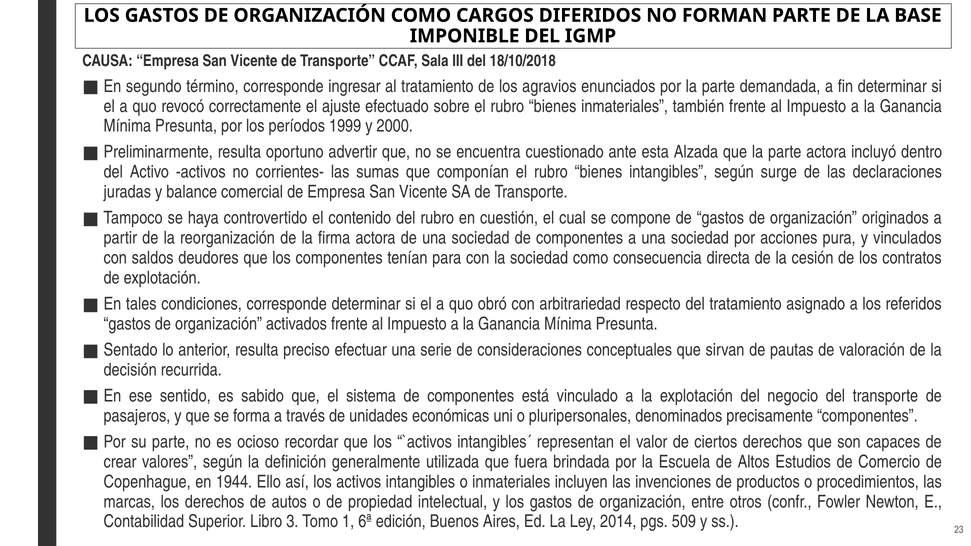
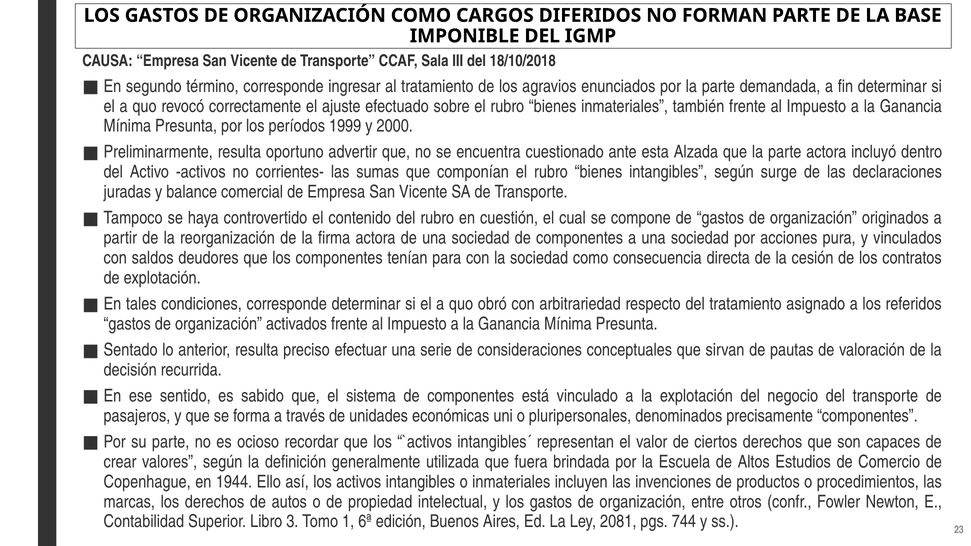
2014: 2014 -> 2081
509: 509 -> 744
